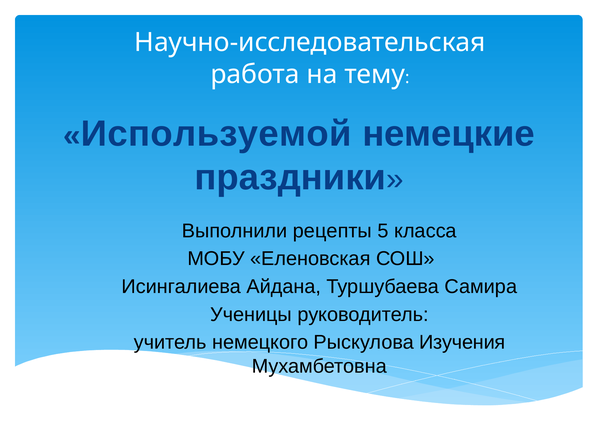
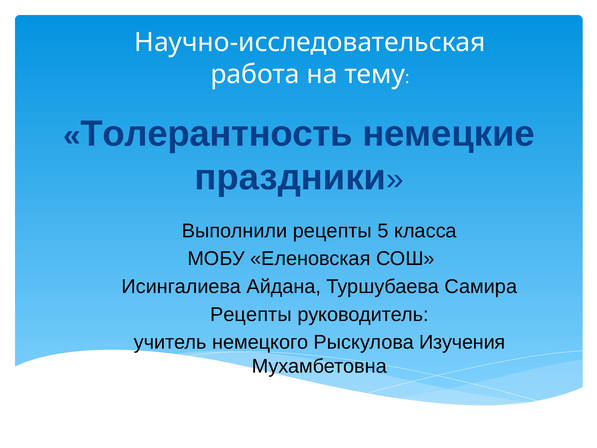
Используемой: Используемой -> Толерантность
Ученицы at (251, 314): Ученицы -> Рецепты
